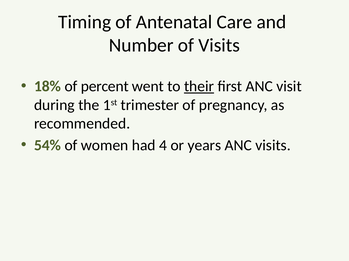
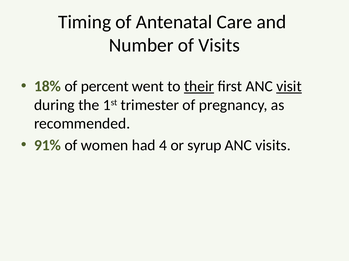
visit underline: none -> present
54%: 54% -> 91%
years: years -> syrup
